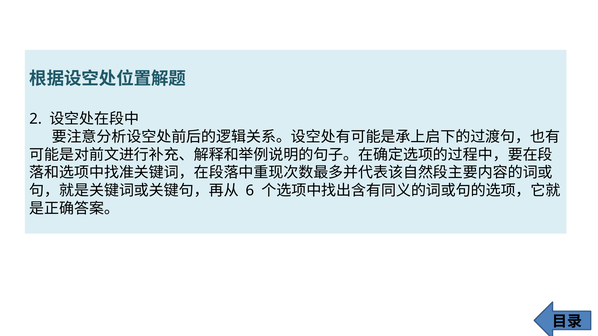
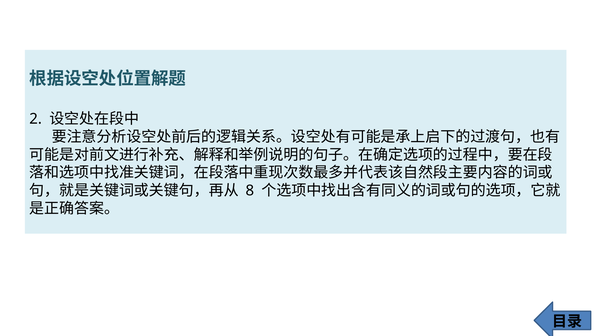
6: 6 -> 8
